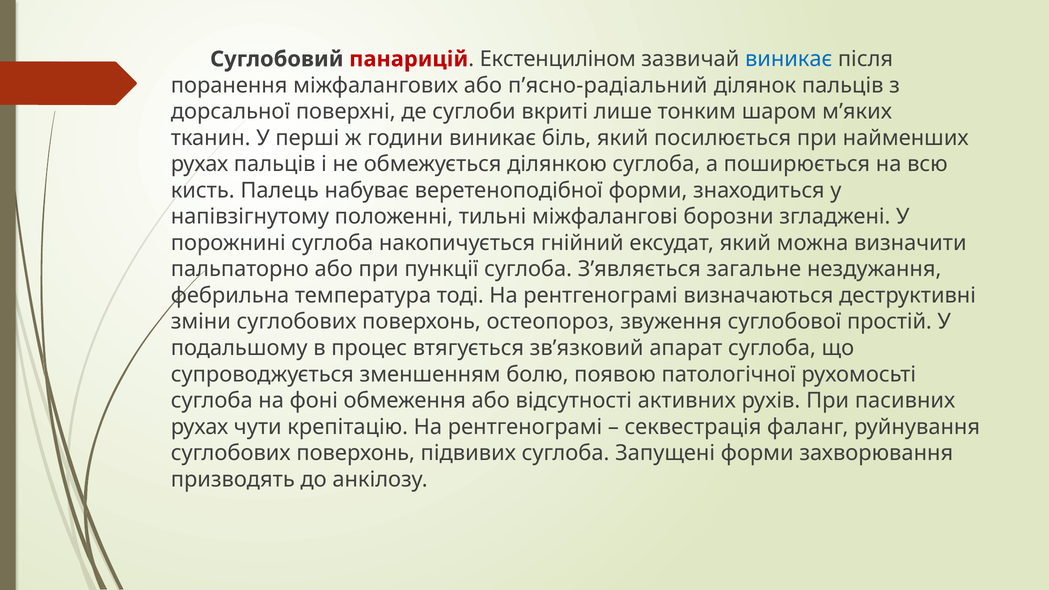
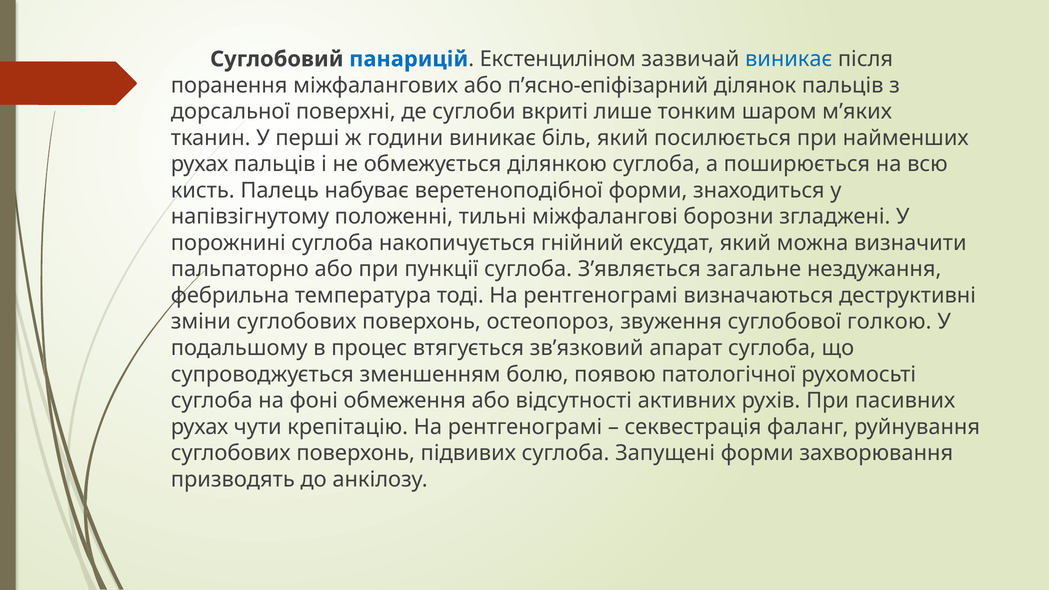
панарицій colour: red -> blue
п’ясно-радіальний: п’ясно-радіальний -> п’ясно-епіфізарний
простій: простій -> голкою
